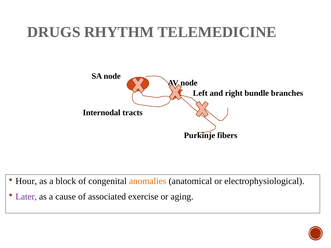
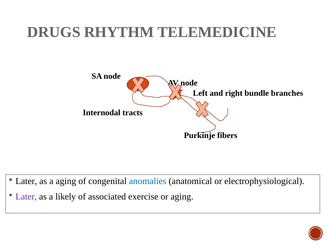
Hour at (26, 181): Hour -> Later
a block: block -> aging
anomalies colour: orange -> blue
cause: cause -> likely
